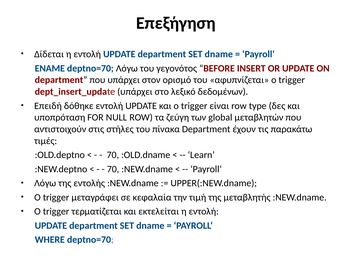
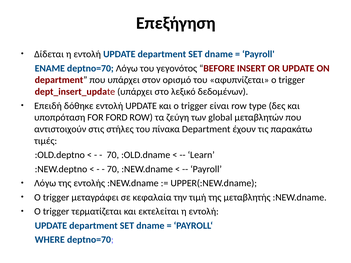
NULL: NULL -> FORD
